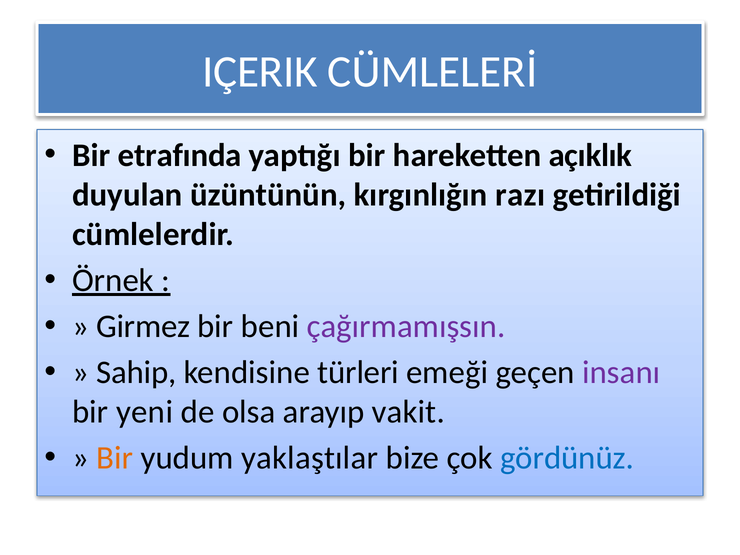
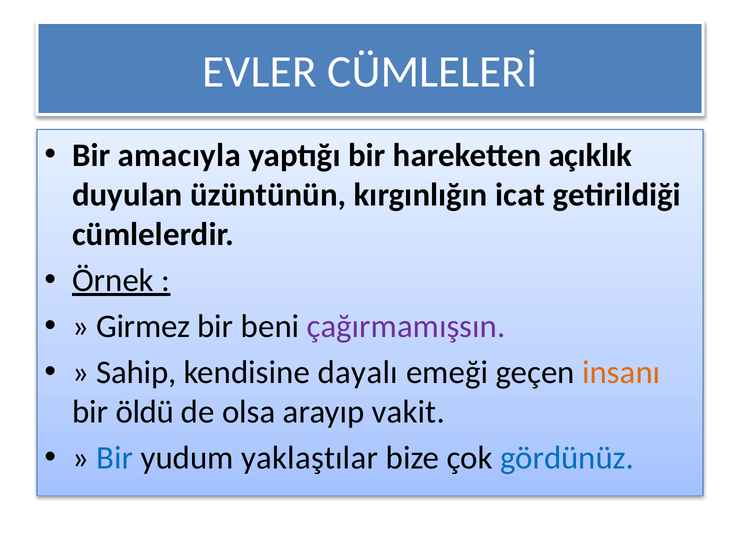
IÇERIK: IÇERIK -> EVLER
etrafında: etrafında -> amacıyla
razı: razı -> icat
türleri: türleri -> dayalı
insanı colour: purple -> orange
yeni: yeni -> öldü
Bir at (115, 458) colour: orange -> blue
